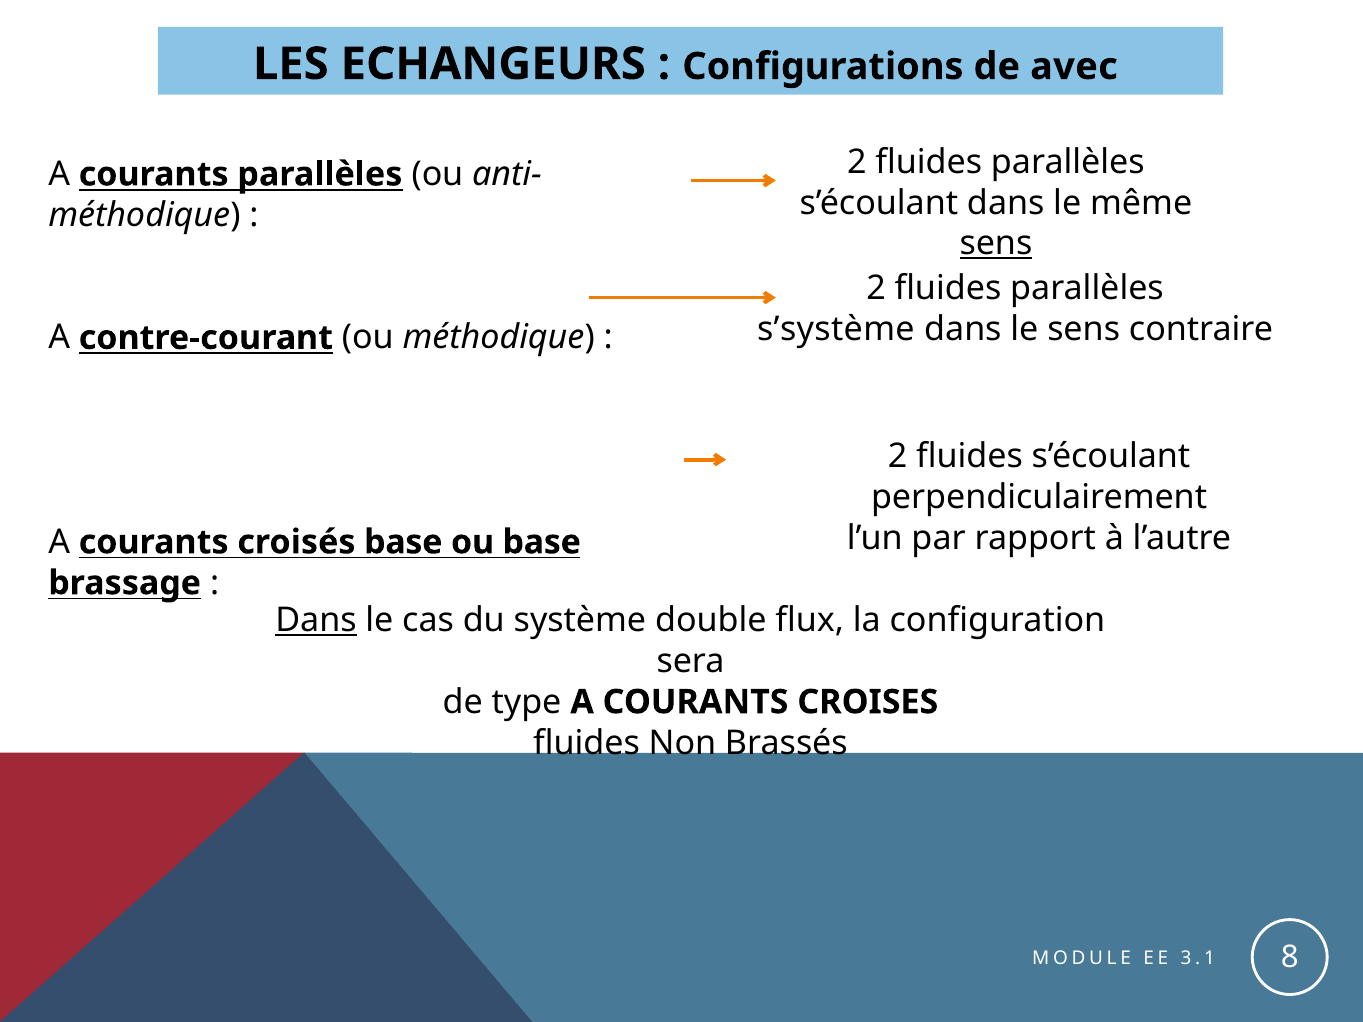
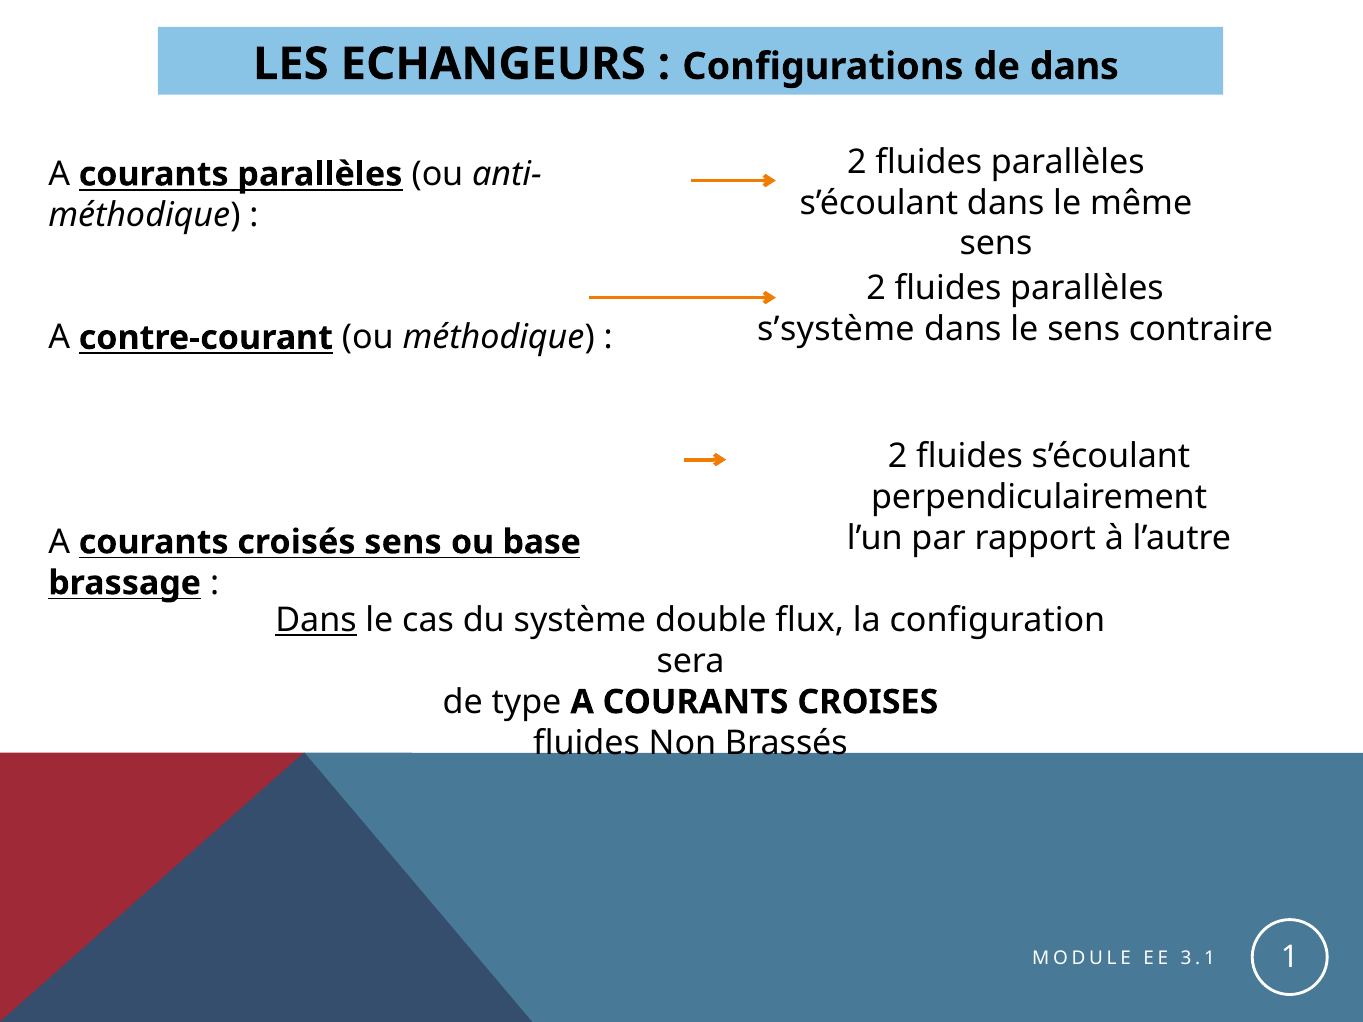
de avec: avec -> dans
sens at (996, 244) underline: present -> none
croisés base: base -> sens
8: 8 -> 1
